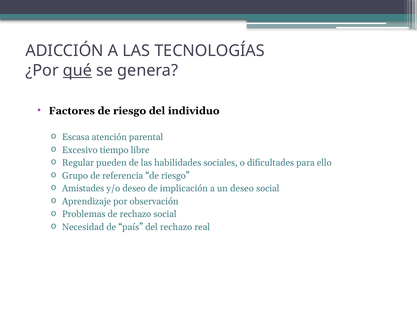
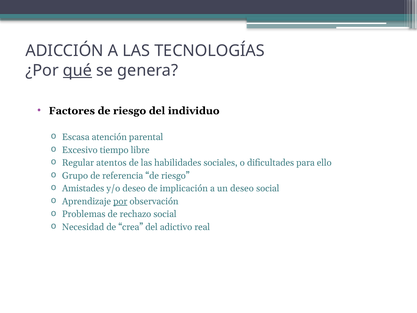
pueden: pueden -> atentos
por underline: none -> present
país: país -> crea
del rechazo: rechazo -> adictivo
